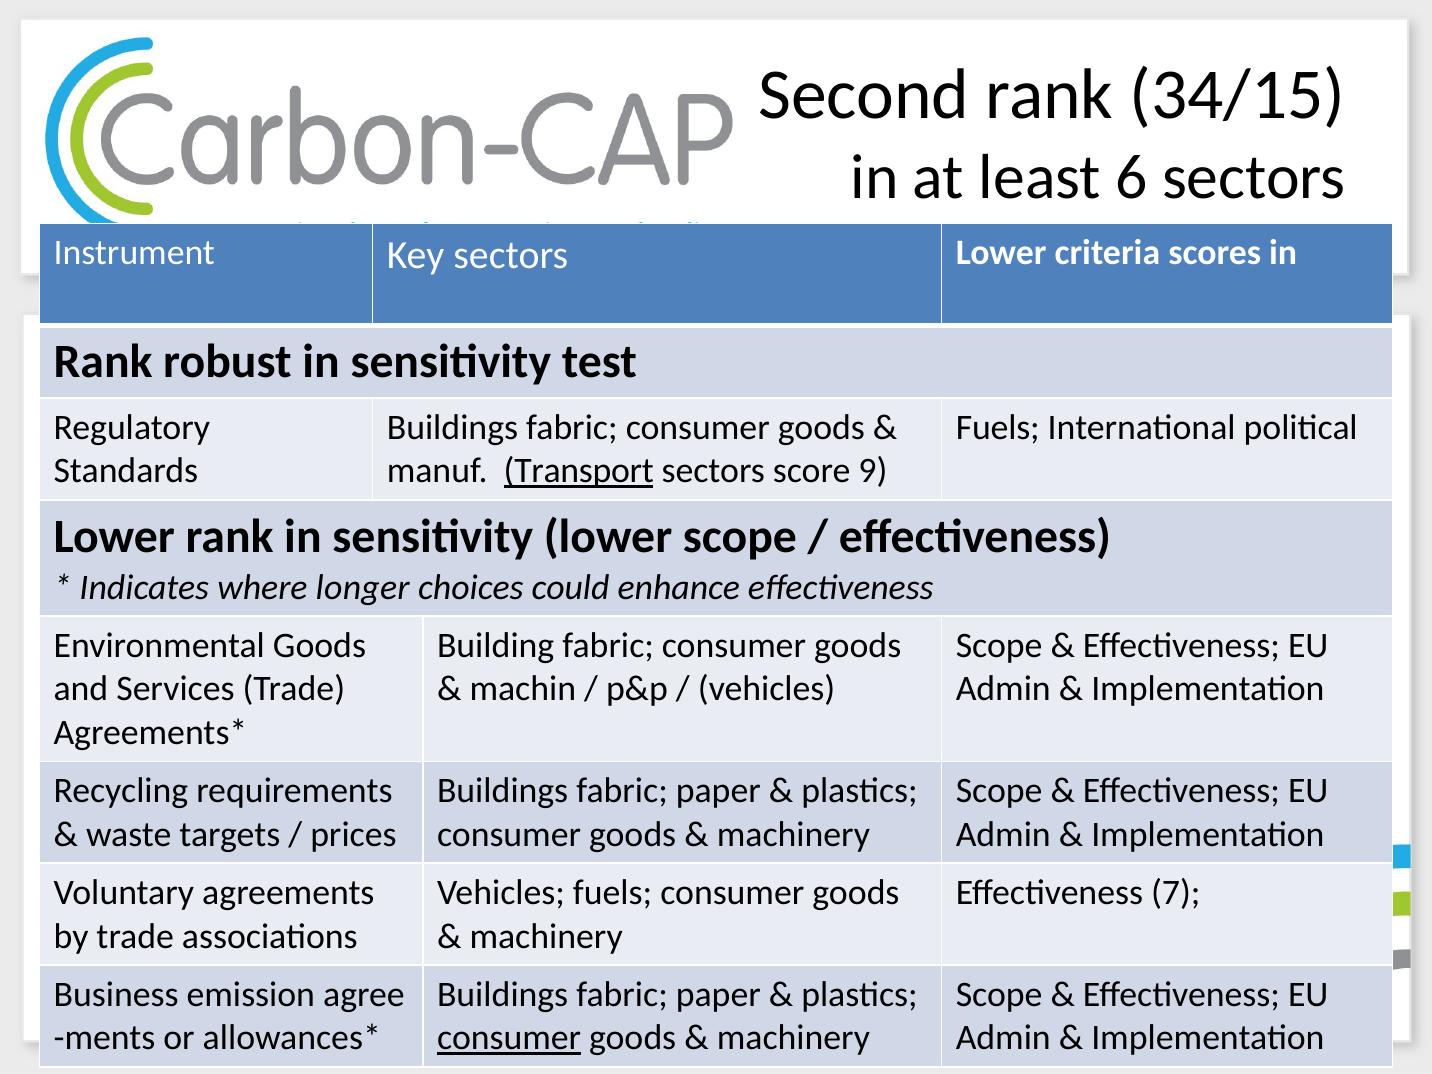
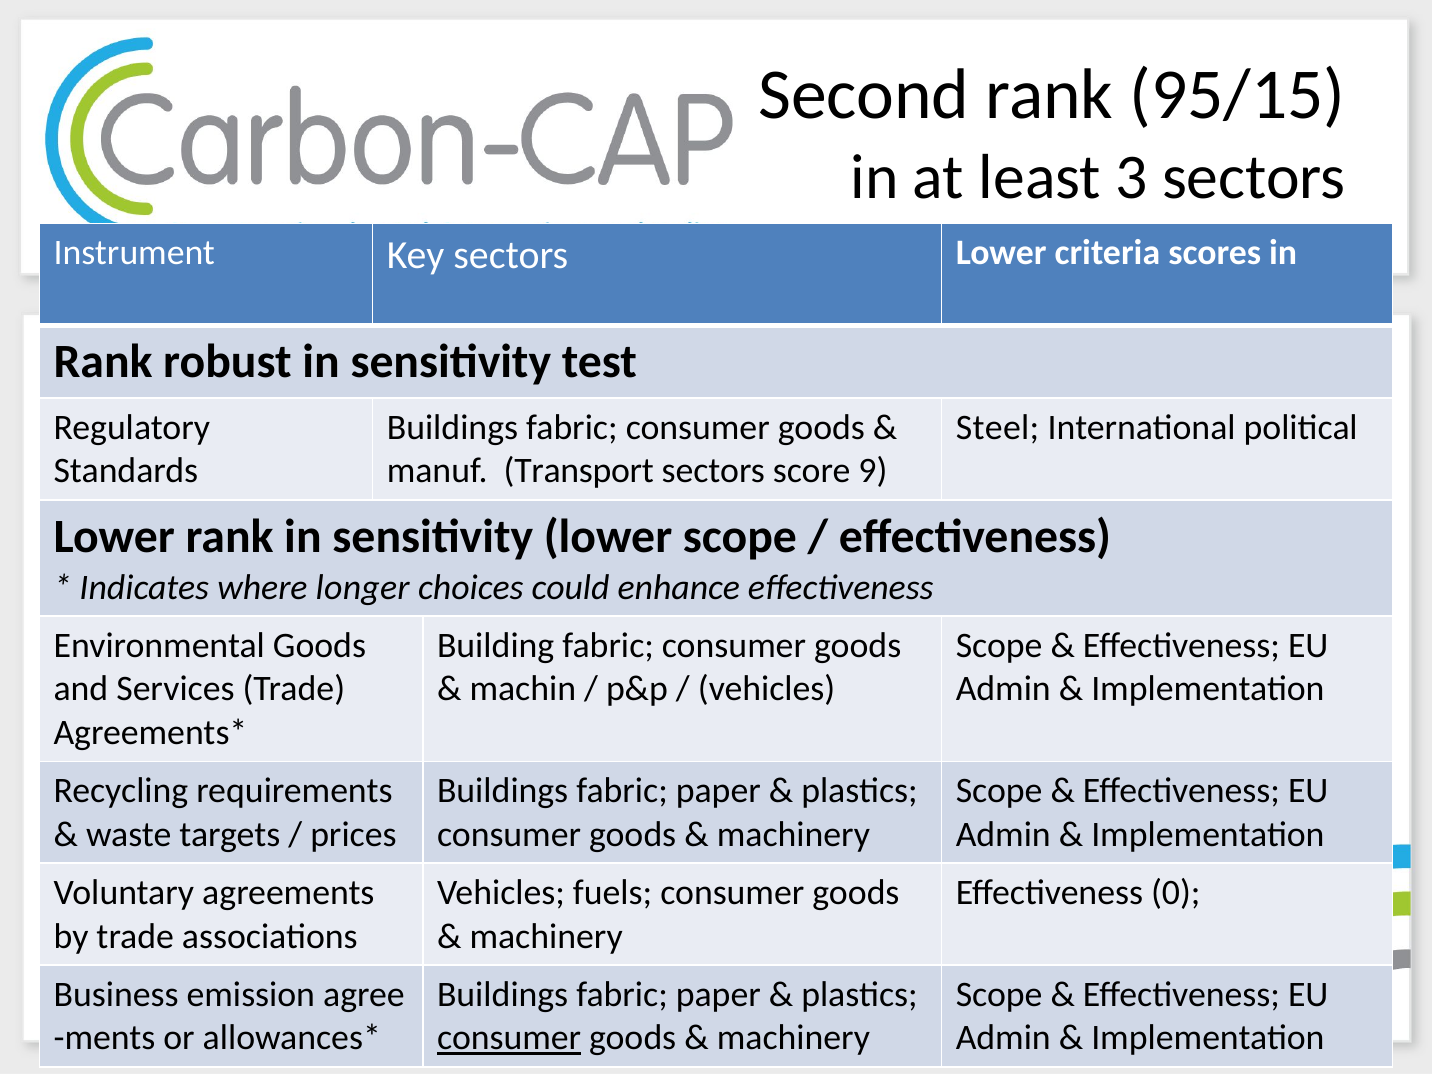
34/15: 34/15 -> 95/15
6: 6 -> 3
Fuels at (998, 427): Fuels -> Steel
Transport underline: present -> none
7: 7 -> 0
